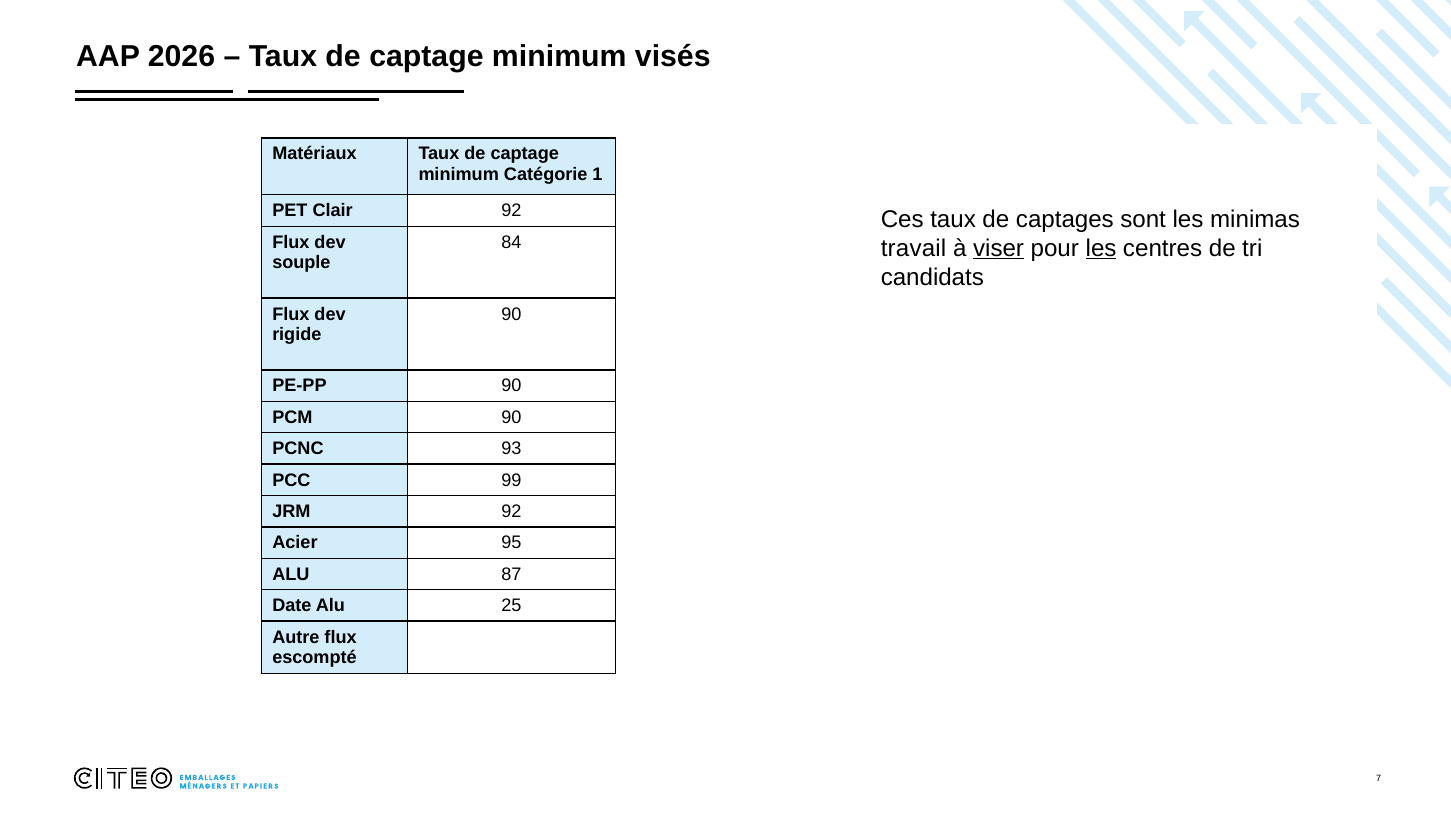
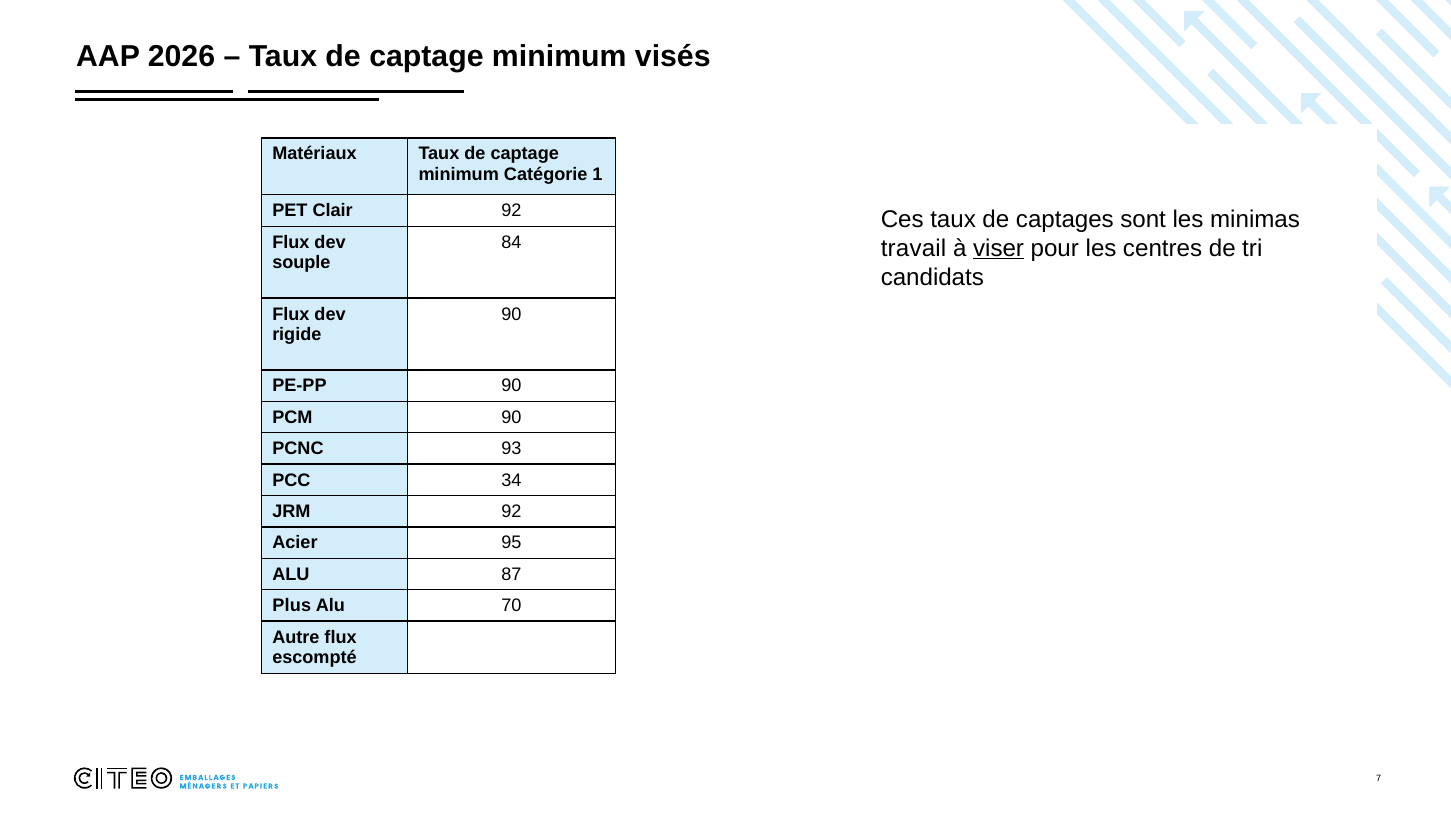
les at (1101, 248) underline: present -> none
99: 99 -> 34
Date: Date -> Plus
25: 25 -> 70
